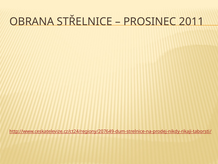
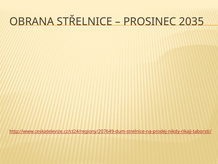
2011: 2011 -> 2035
